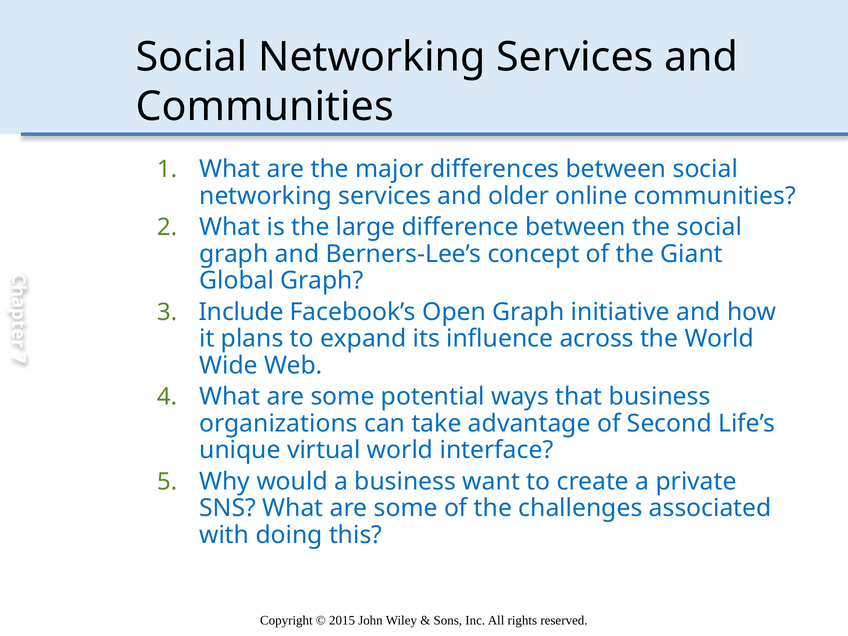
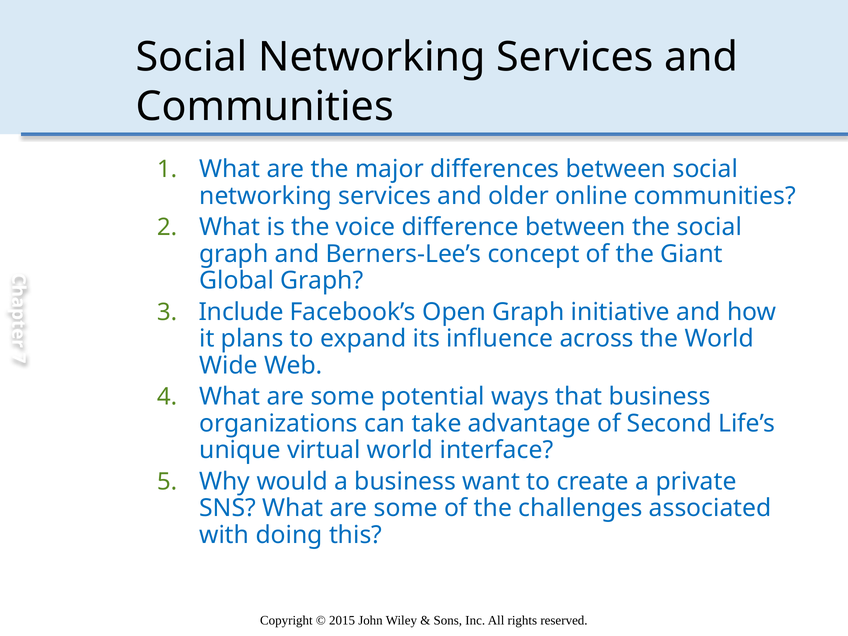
large: large -> voice
